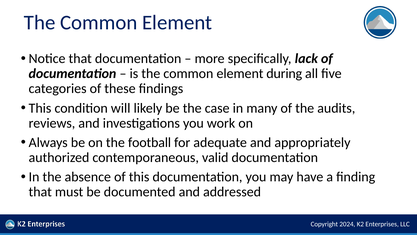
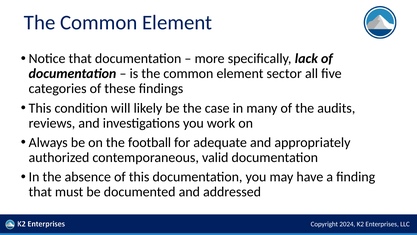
during: during -> sector
